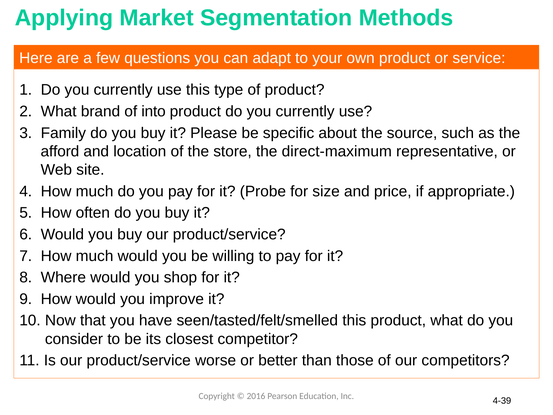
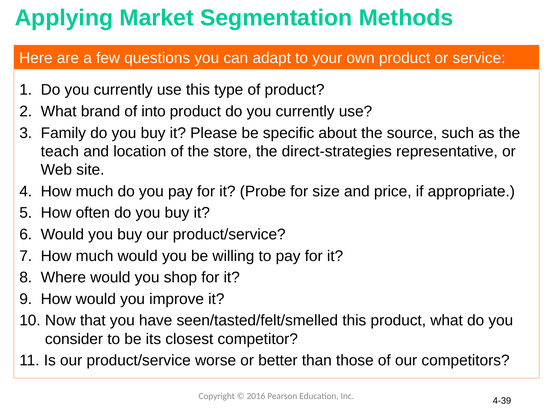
afford: afford -> teach
direct-maximum: direct-maximum -> direct-strategies
